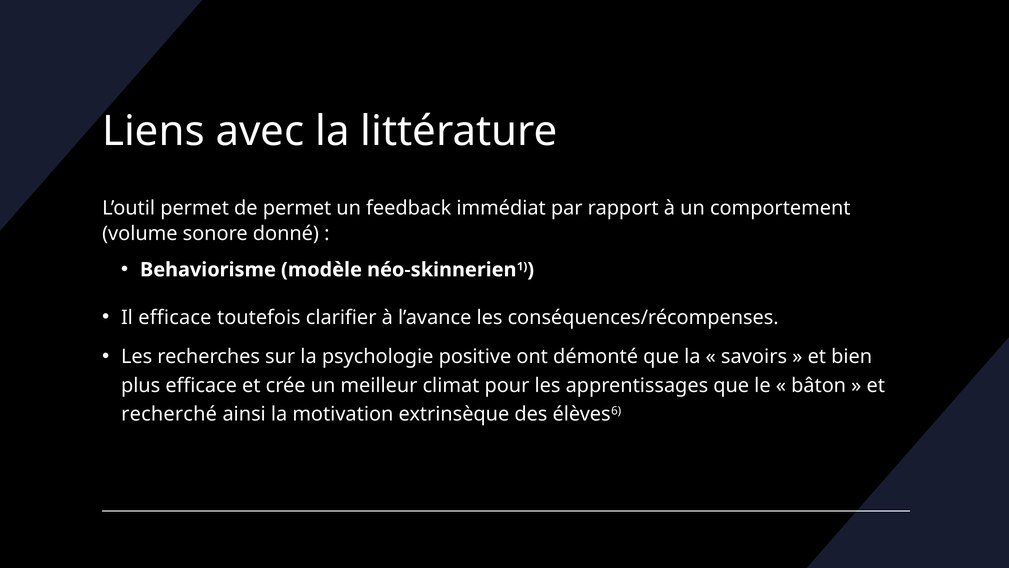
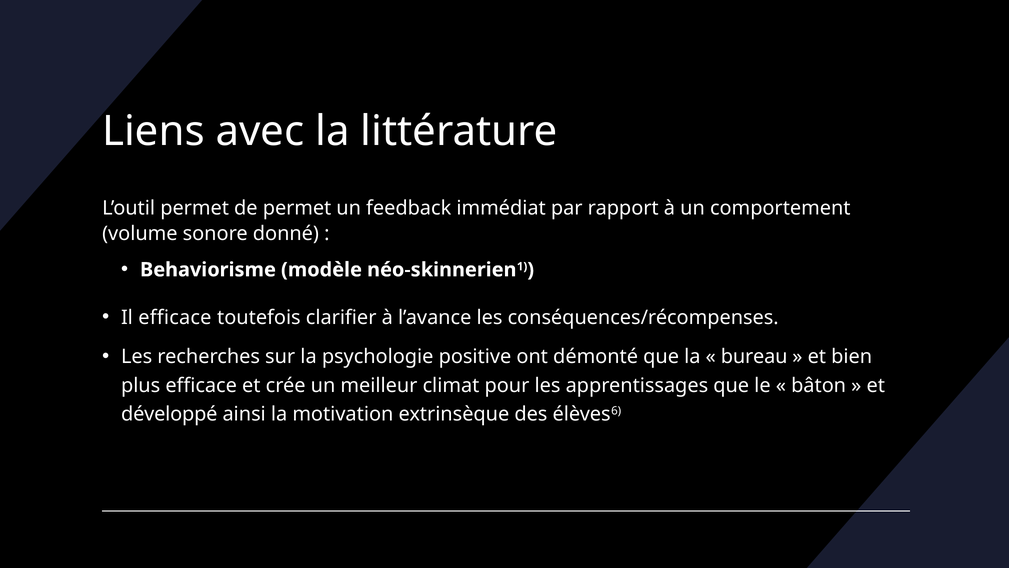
savoirs: savoirs -> bureau
recherché: recherché -> développé
